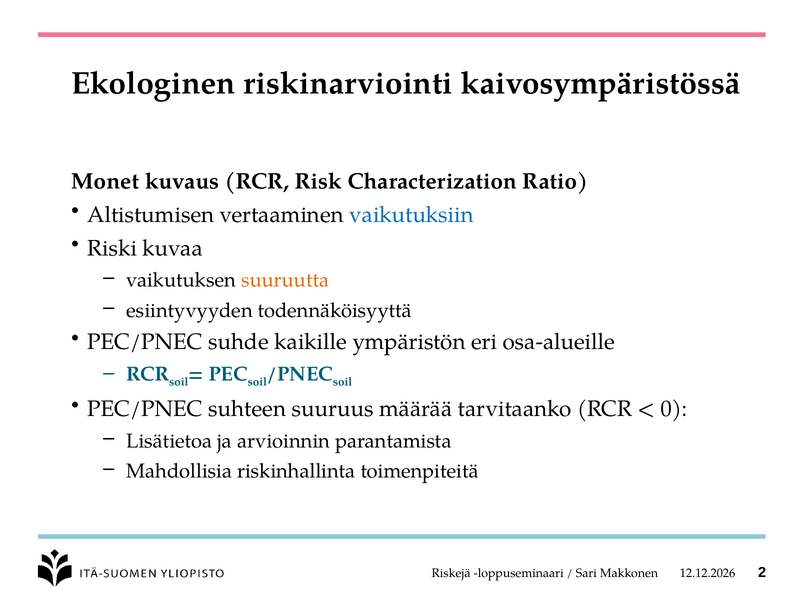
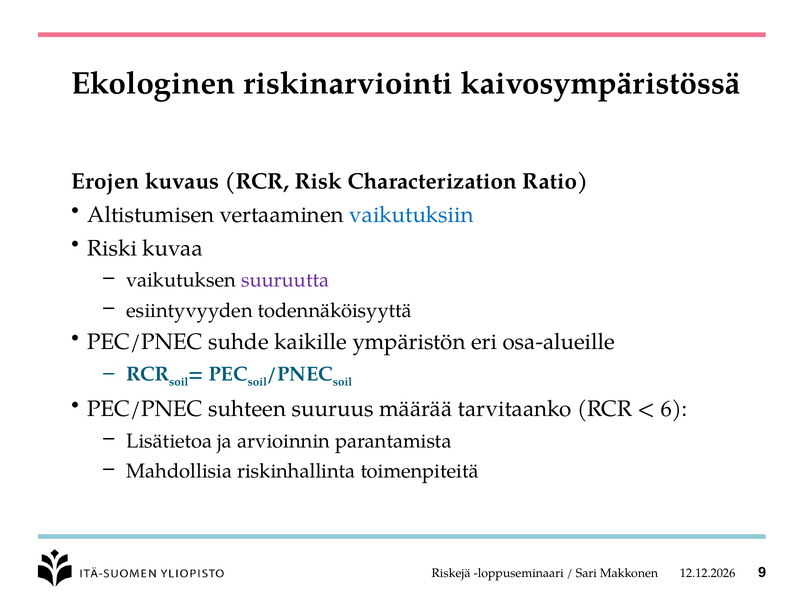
Monet: Monet -> Erojen
suuruutta colour: orange -> purple
0: 0 -> 6
2: 2 -> 9
